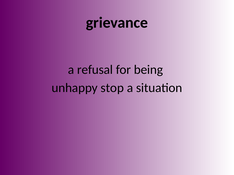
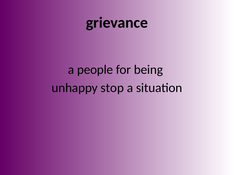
refusal: refusal -> people
